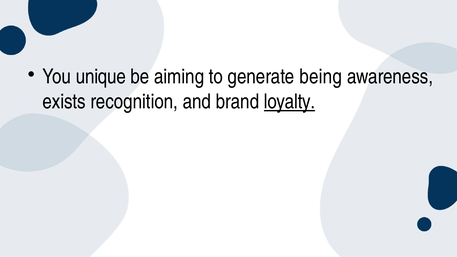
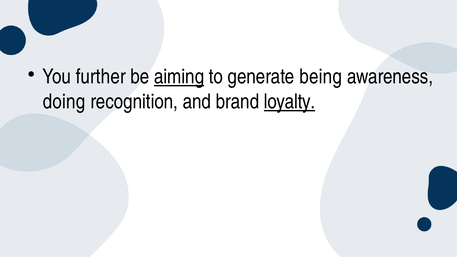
unique: unique -> further
aiming underline: none -> present
exists: exists -> doing
